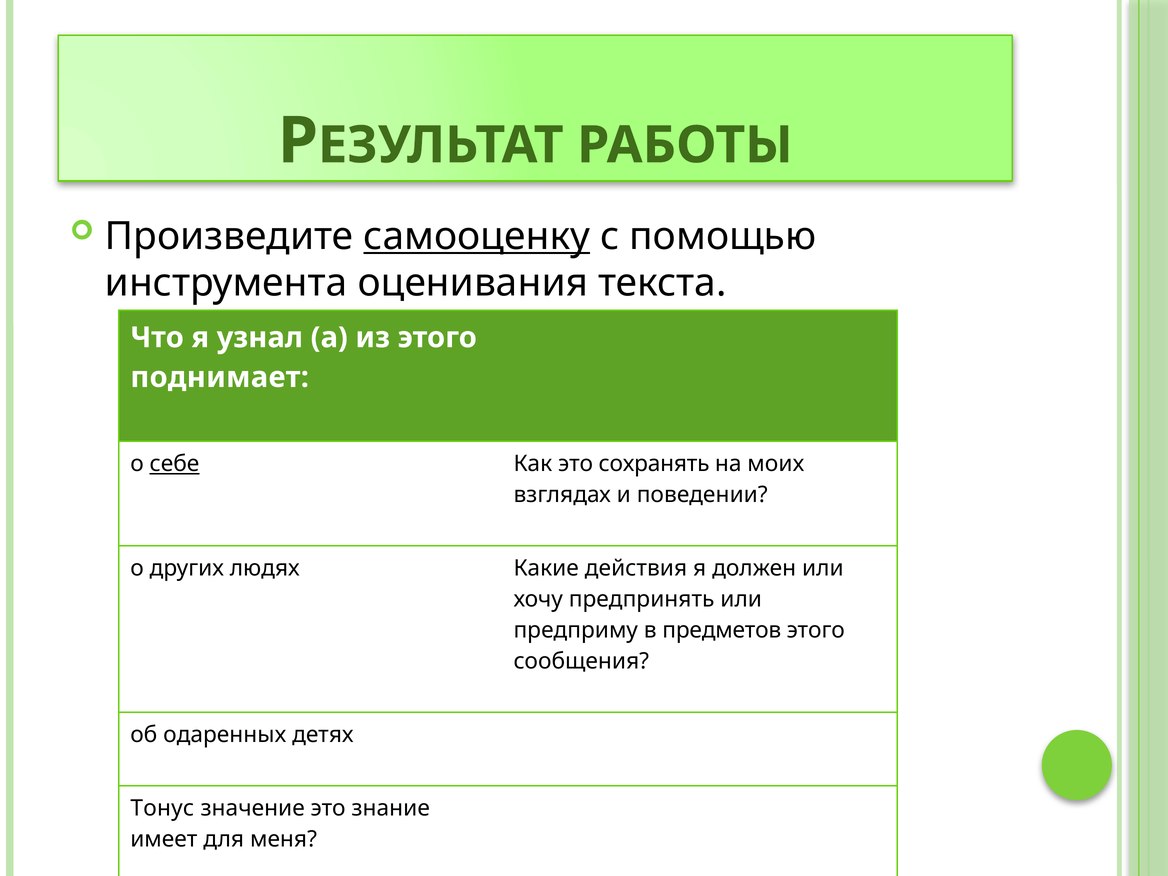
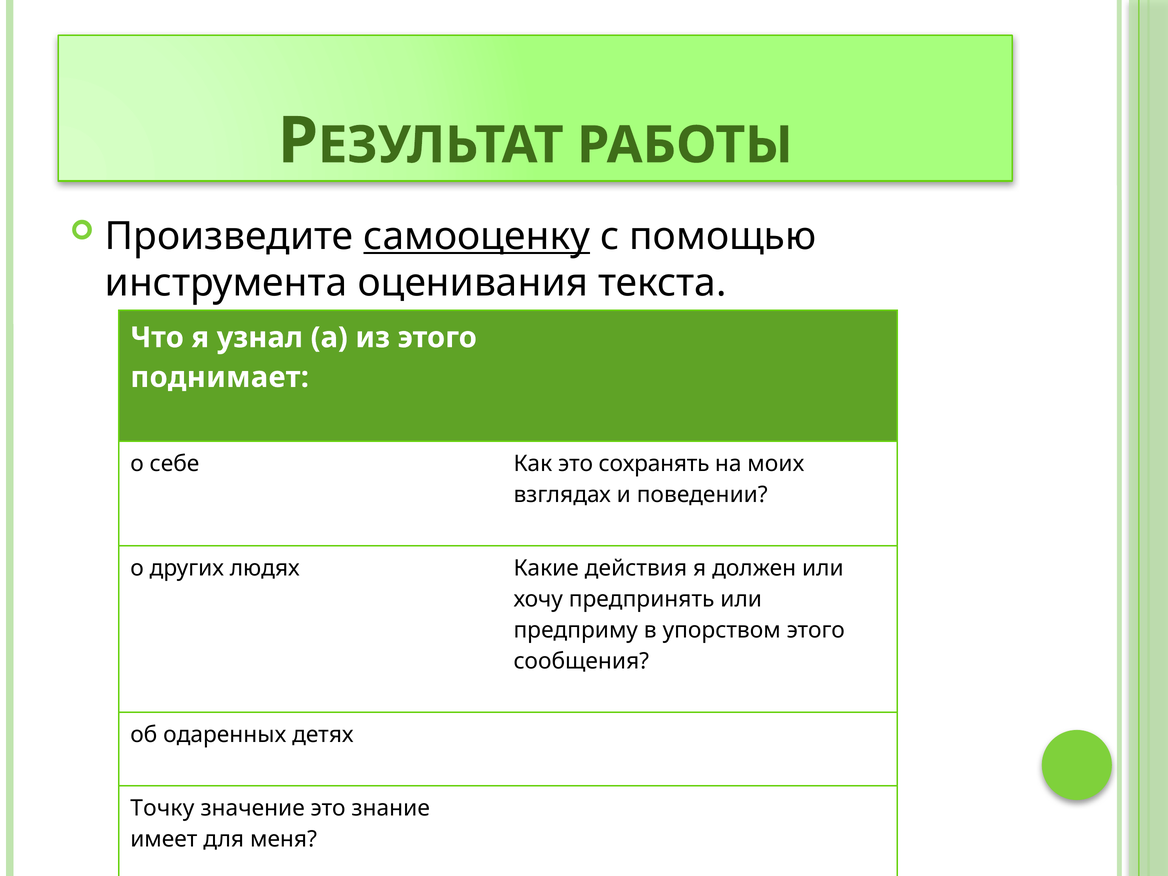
себе underline: present -> none
предметов: предметов -> упорством
Тонус: Тонус -> Точку
